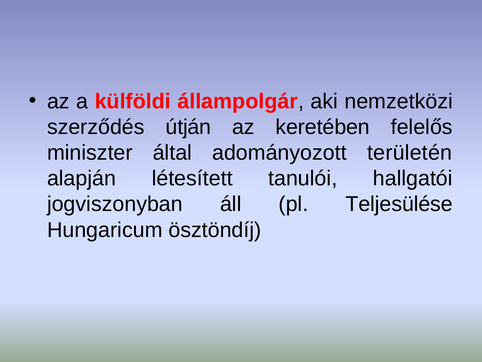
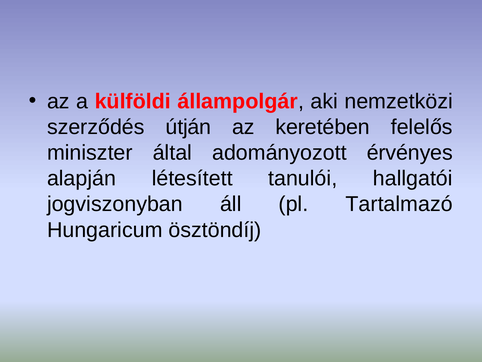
területén: területén -> érvényes
Teljesülése: Teljesülése -> Tartalmazó
